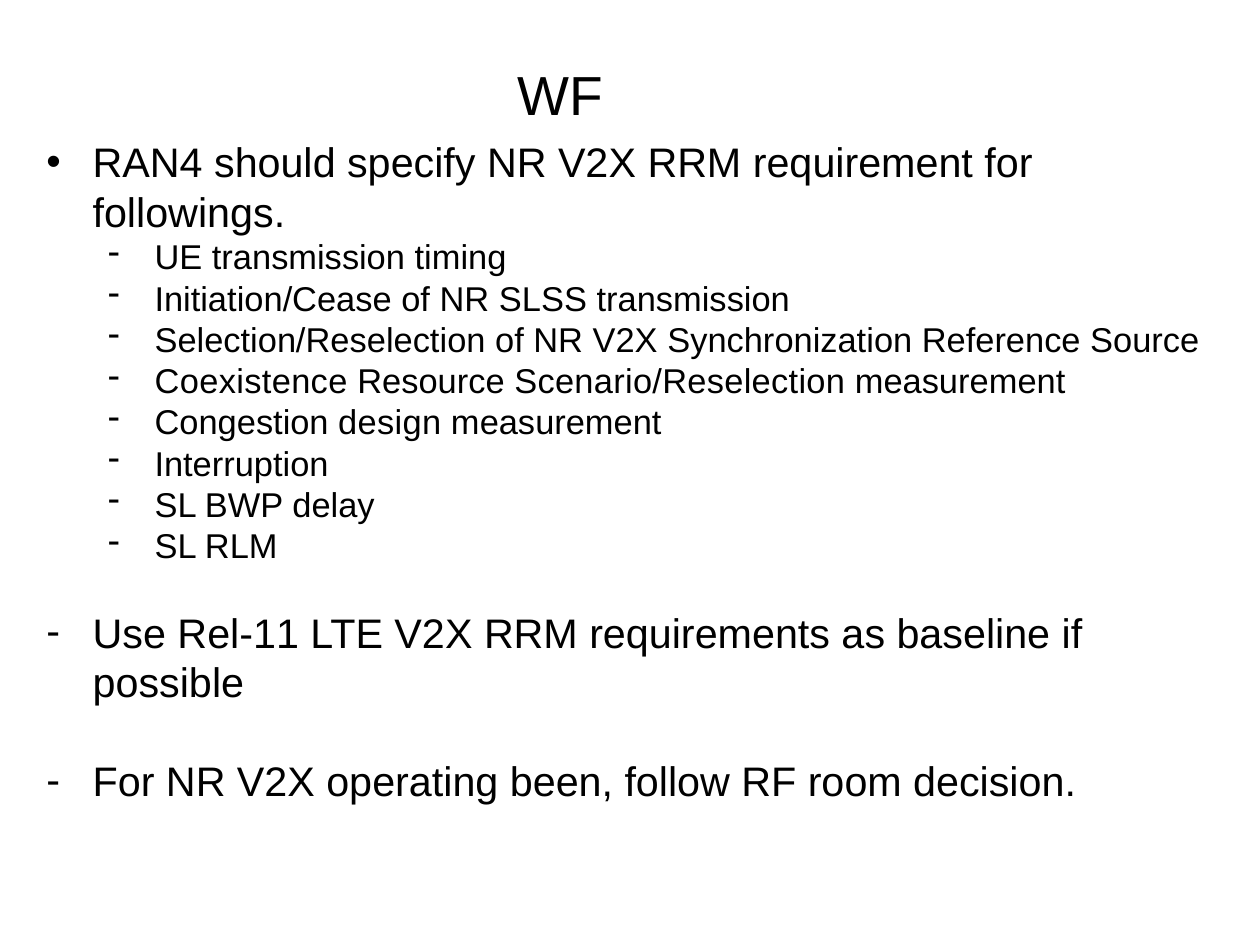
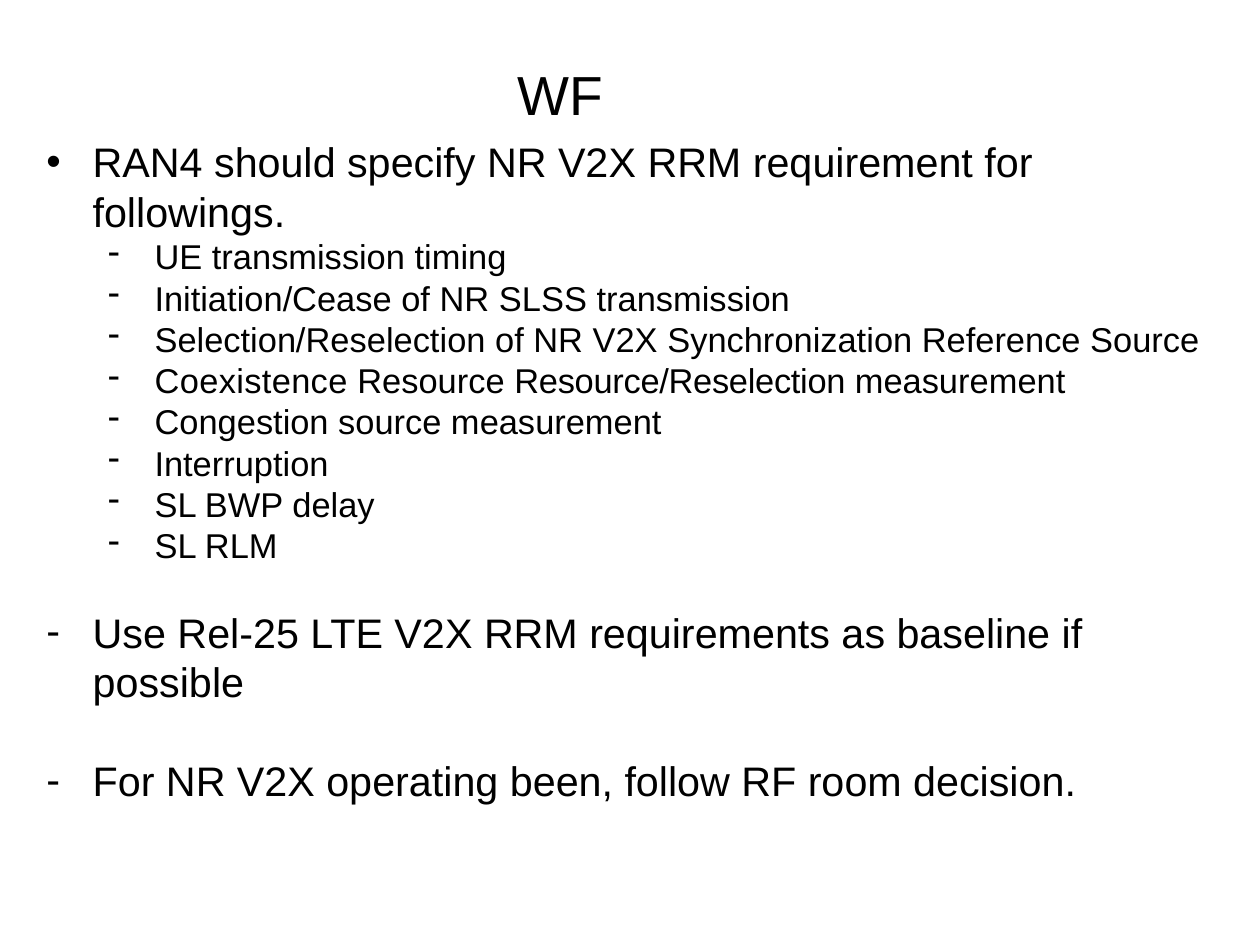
Scenario/Reselection: Scenario/Reselection -> Resource/Reselection
Congestion design: design -> source
Rel-11: Rel-11 -> Rel-25
